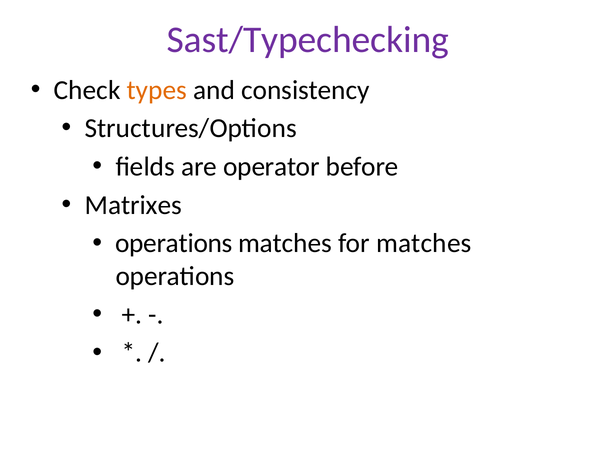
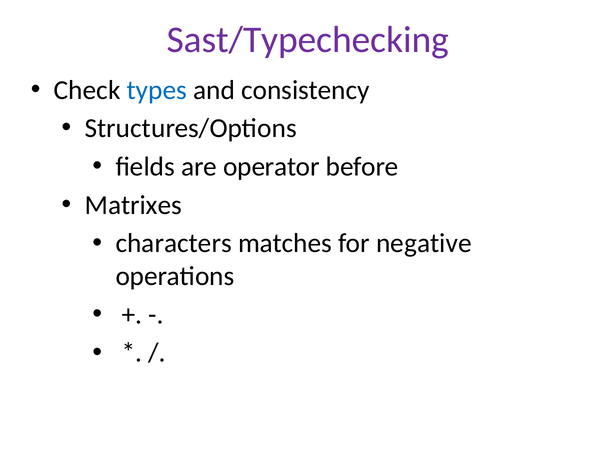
types colour: orange -> blue
operations at (174, 243): operations -> characters
for matches: matches -> negative
